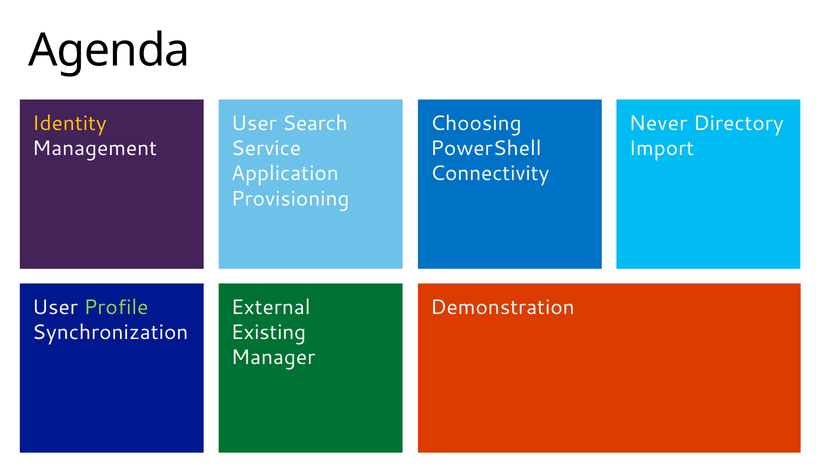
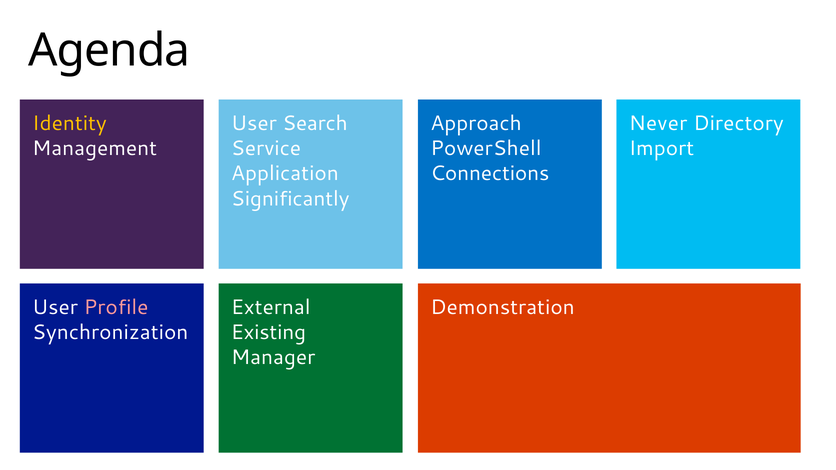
Choosing: Choosing -> Approach
Connectivity: Connectivity -> Connections
Provisioning: Provisioning -> Significantly
Profile colour: light green -> pink
